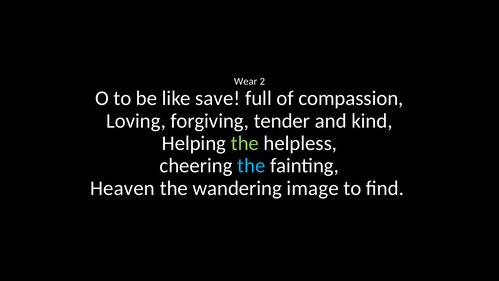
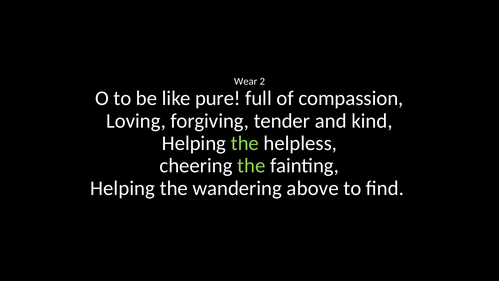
save: save -> pure
the at (251, 166) colour: light blue -> light green
Heaven at (122, 188): Heaven -> Helping
image: image -> above
